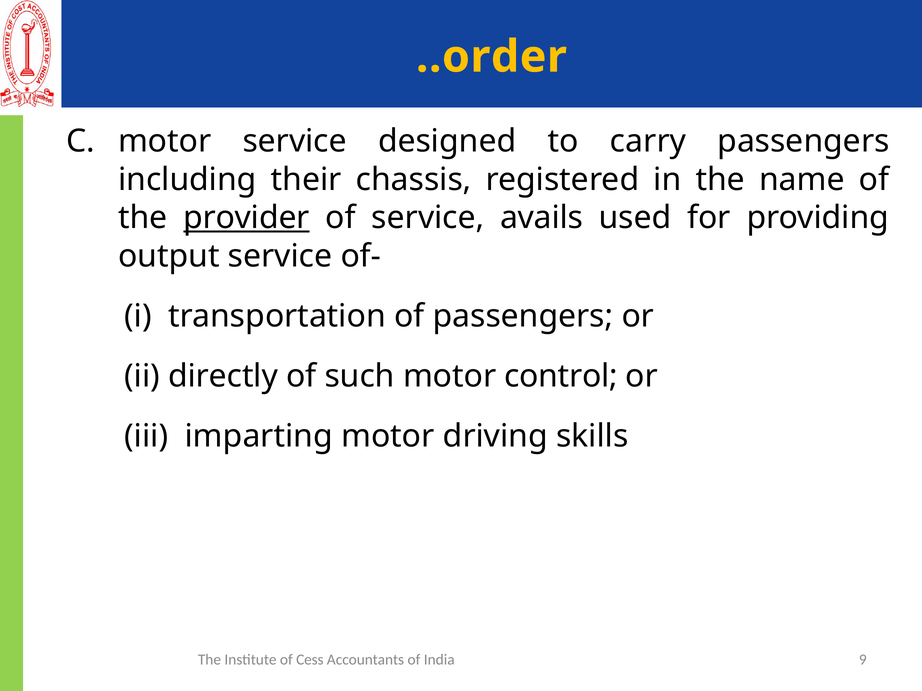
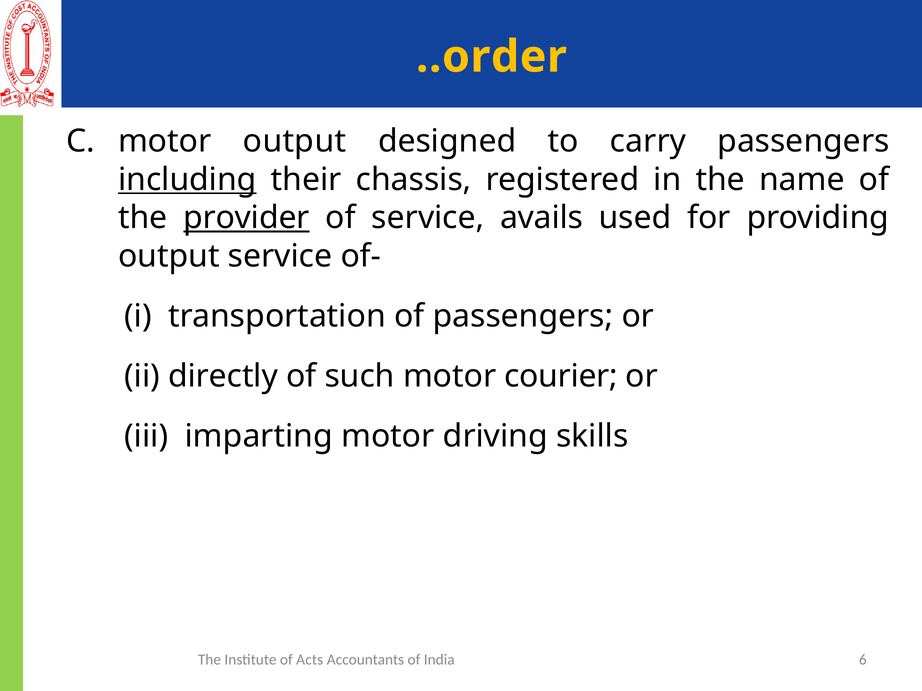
motor service: service -> output
including underline: none -> present
control: control -> courier
Cess: Cess -> Acts
9: 9 -> 6
